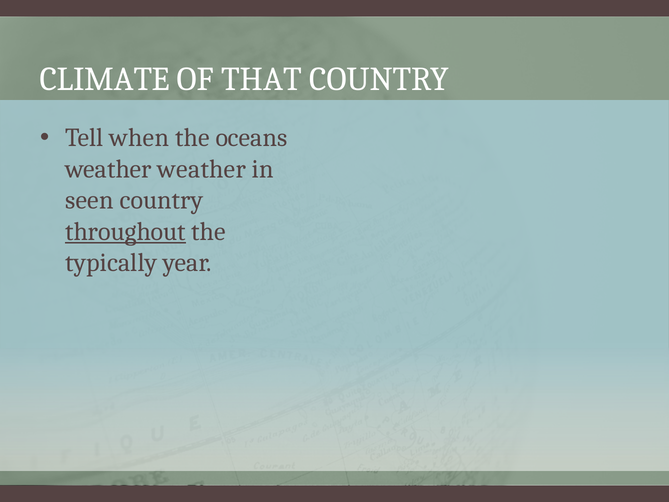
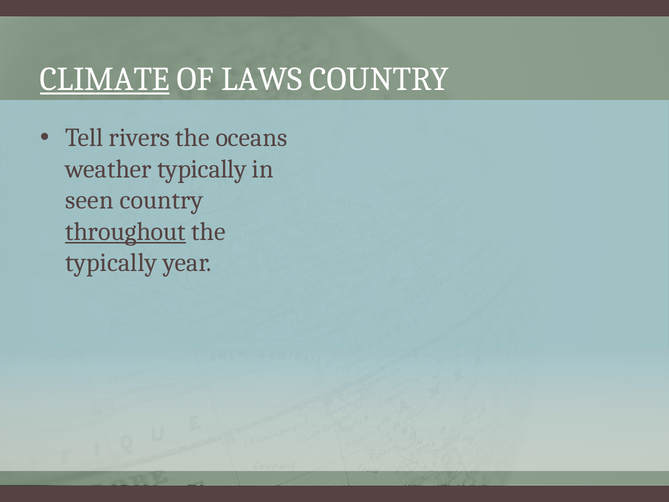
CLIMATE underline: none -> present
THAT: THAT -> LAWS
when: when -> rivers
weather weather: weather -> typically
